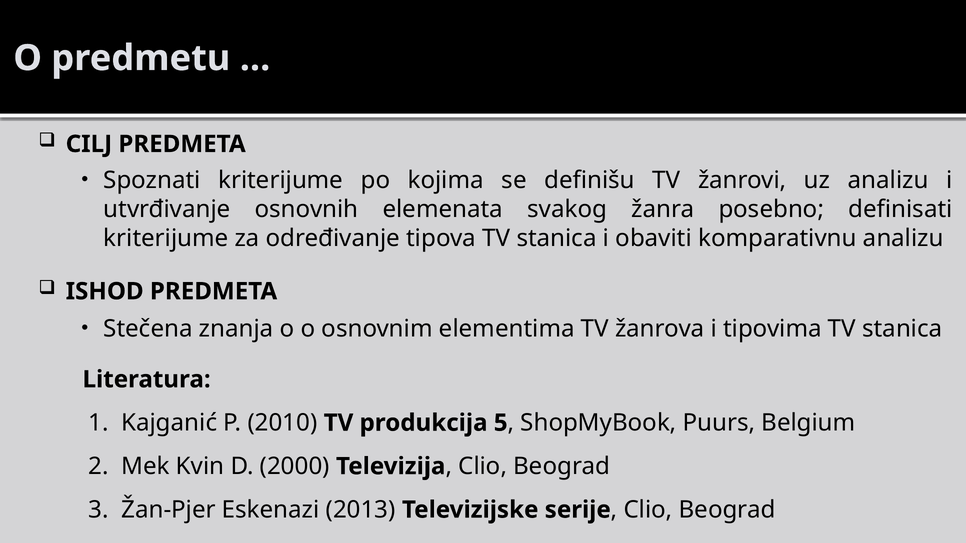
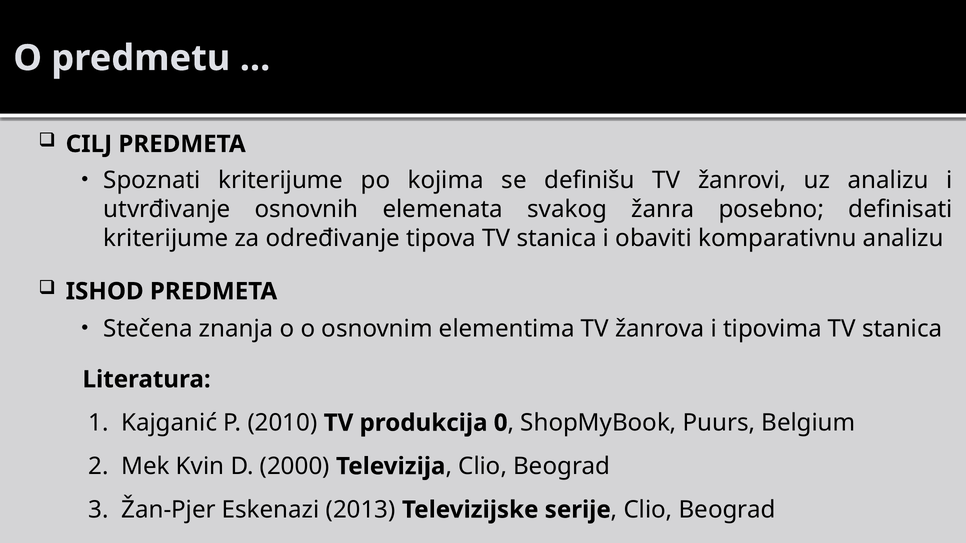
5: 5 -> 0
